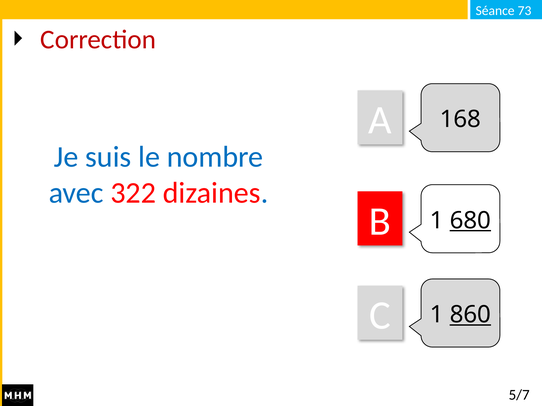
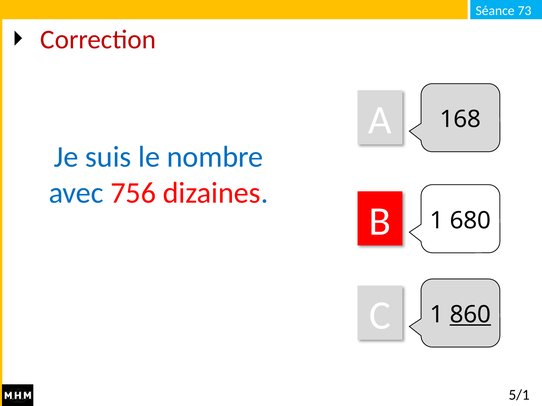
322: 322 -> 756
680 underline: present -> none
5/7: 5/7 -> 5/1
